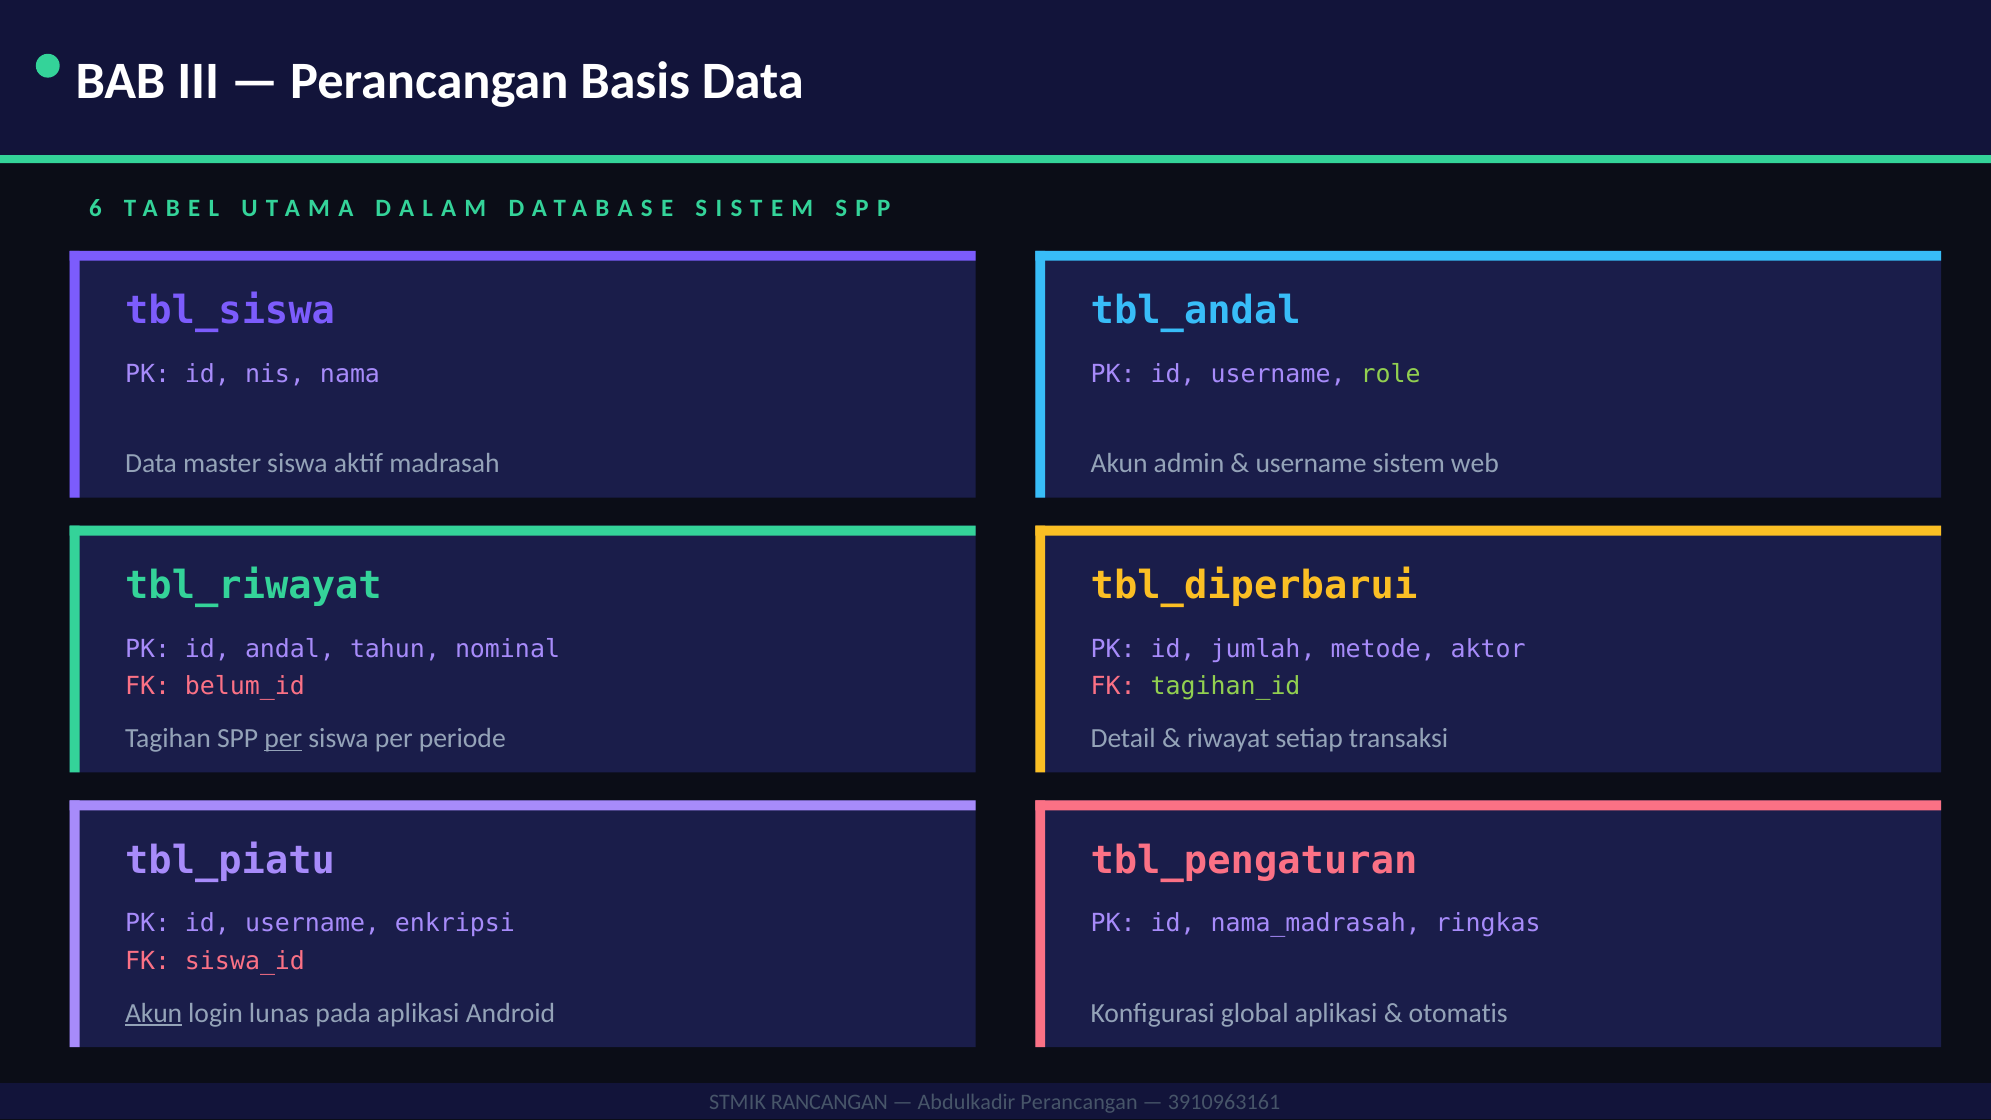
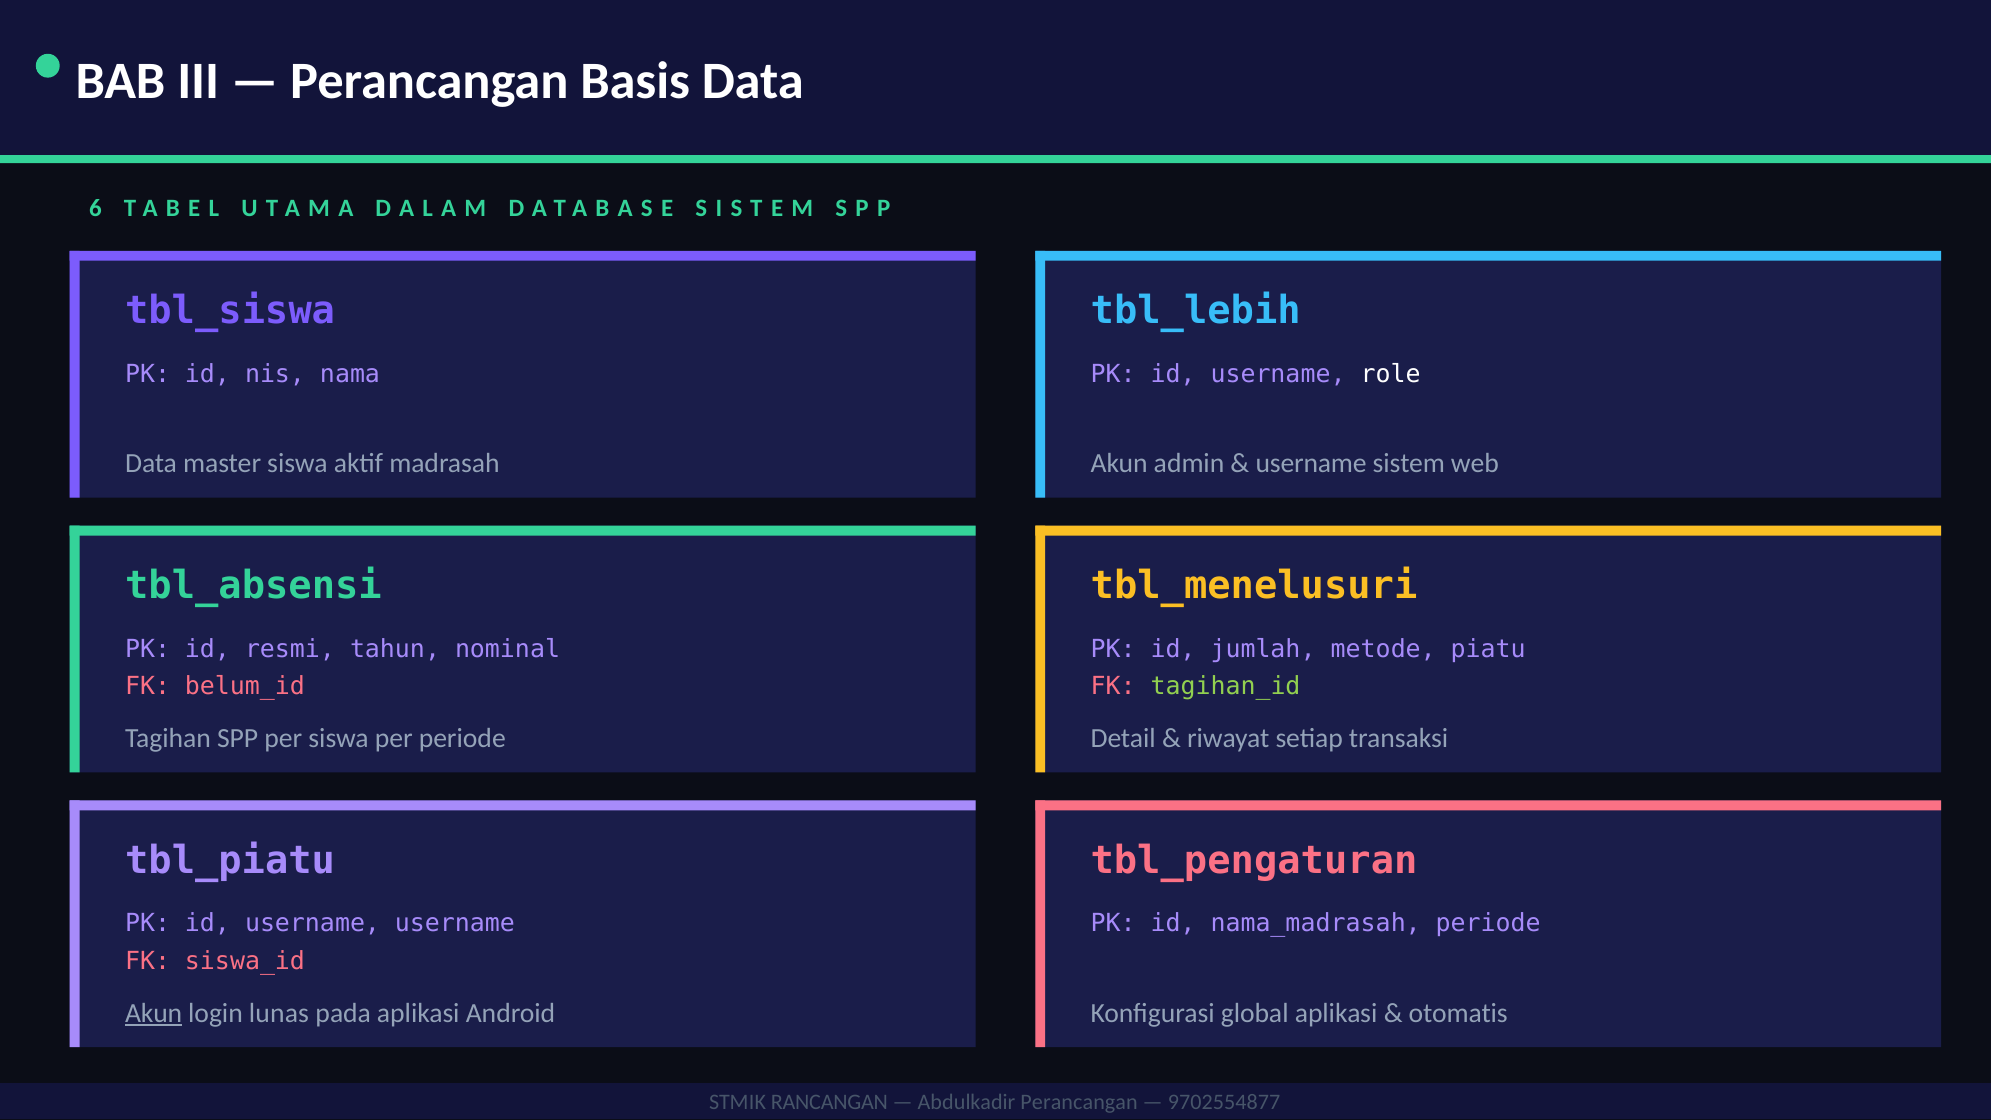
tbl_andal: tbl_andal -> tbl_lebih
role colour: light green -> white
tbl_riwayat: tbl_riwayat -> tbl_absensi
tbl_diperbarui: tbl_diperbarui -> tbl_menelusuri
andal: andal -> resmi
aktor: aktor -> piatu
per at (283, 739) underline: present -> none
username enkripsi: enkripsi -> username
nama_madrasah ringkas: ringkas -> periode
3910963161: 3910963161 -> 9702554877
